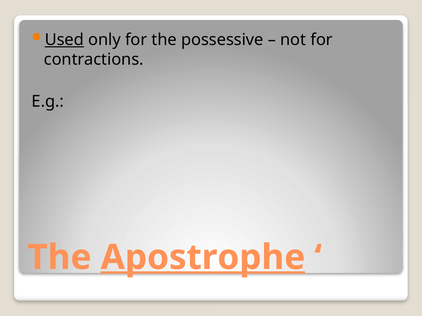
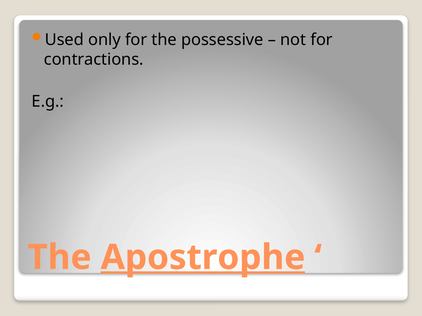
Used underline: present -> none
